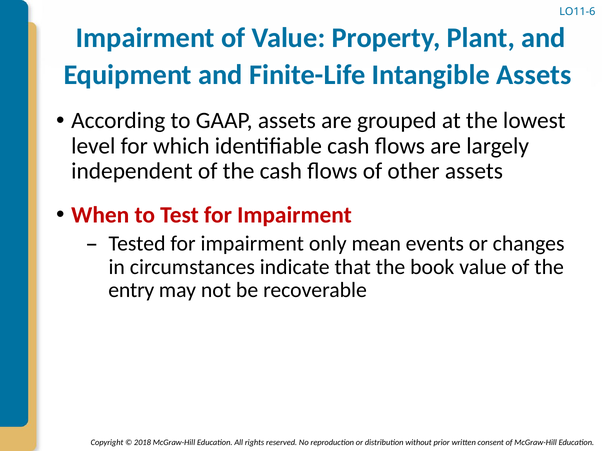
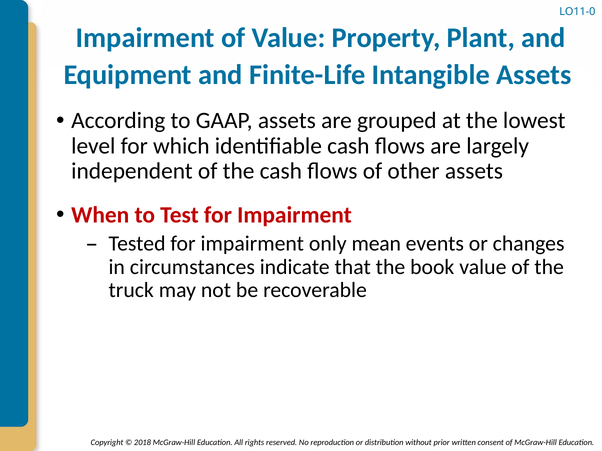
LO11-6: LO11-6 -> LO11-0
entry: entry -> truck
